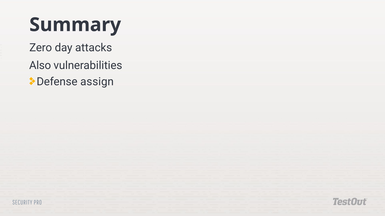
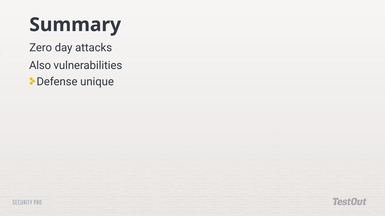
assign: assign -> unique
